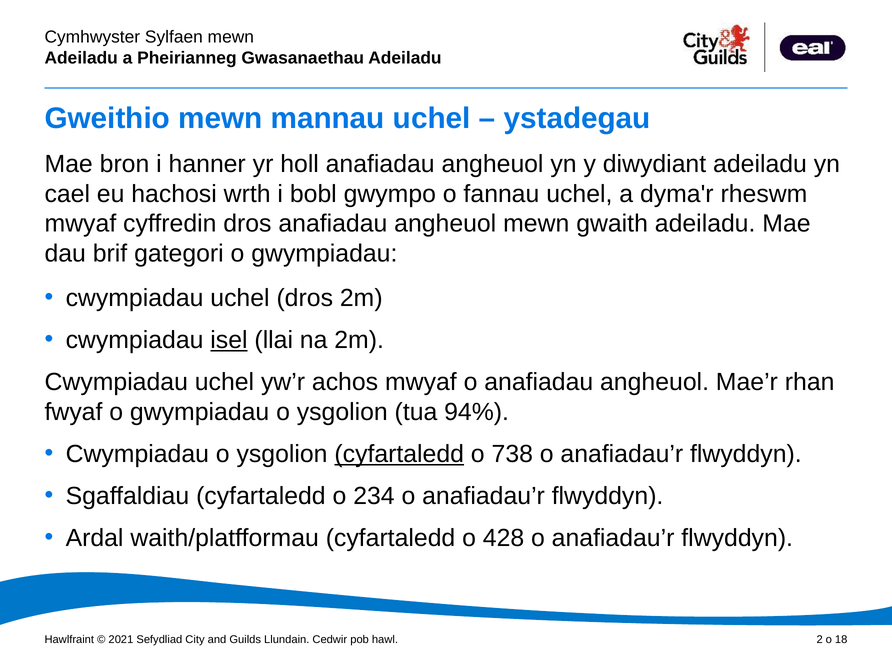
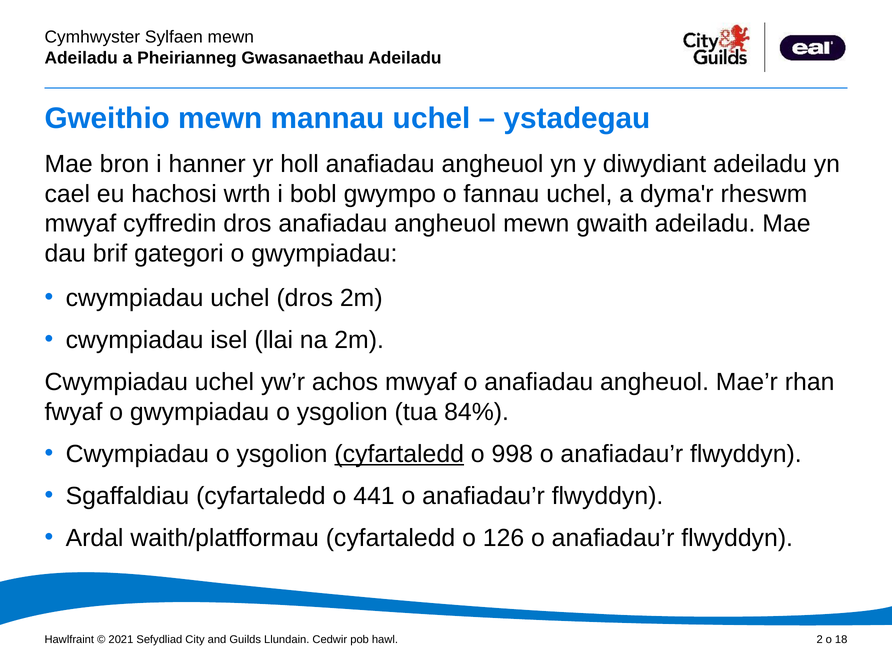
isel underline: present -> none
94%: 94% -> 84%
738: 738 -> 998
234: 234 -> 441
428: 428 -> 126
